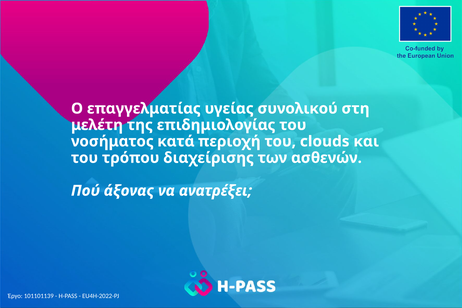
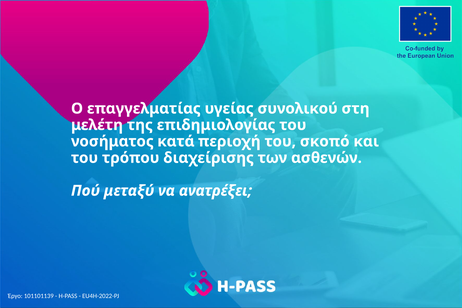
clouds: clouds -> σκοπό
άξονας: άξονας -> μεταξύ
